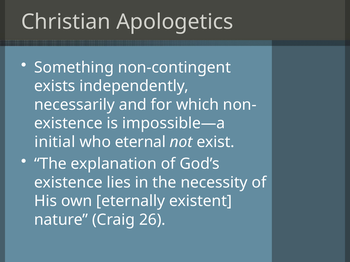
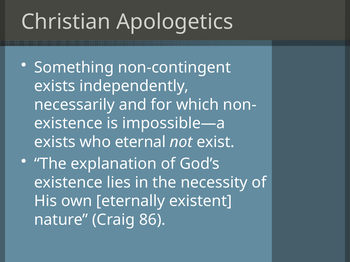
initial at (55, 142): initial -> exists
26: 26 -> 86
